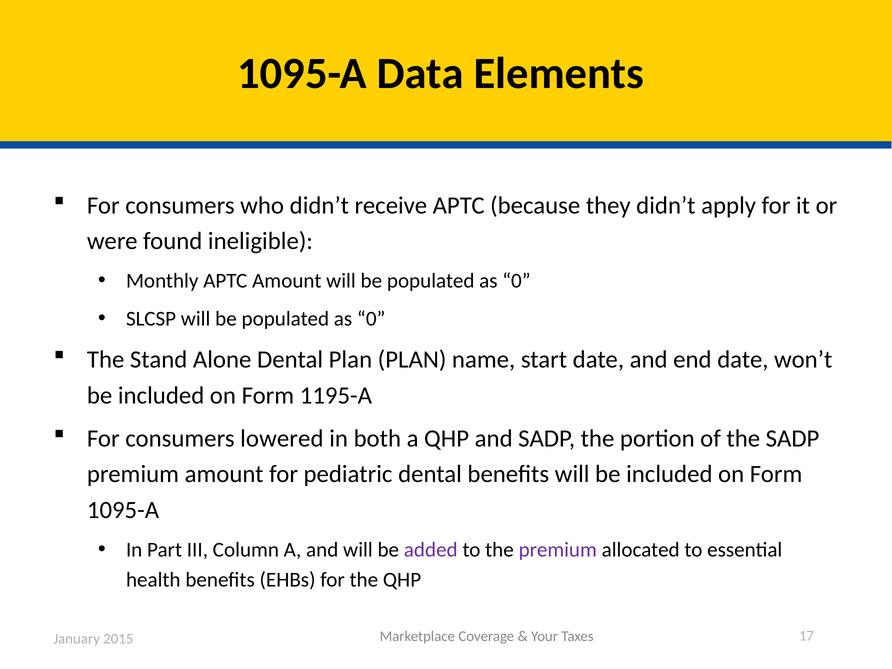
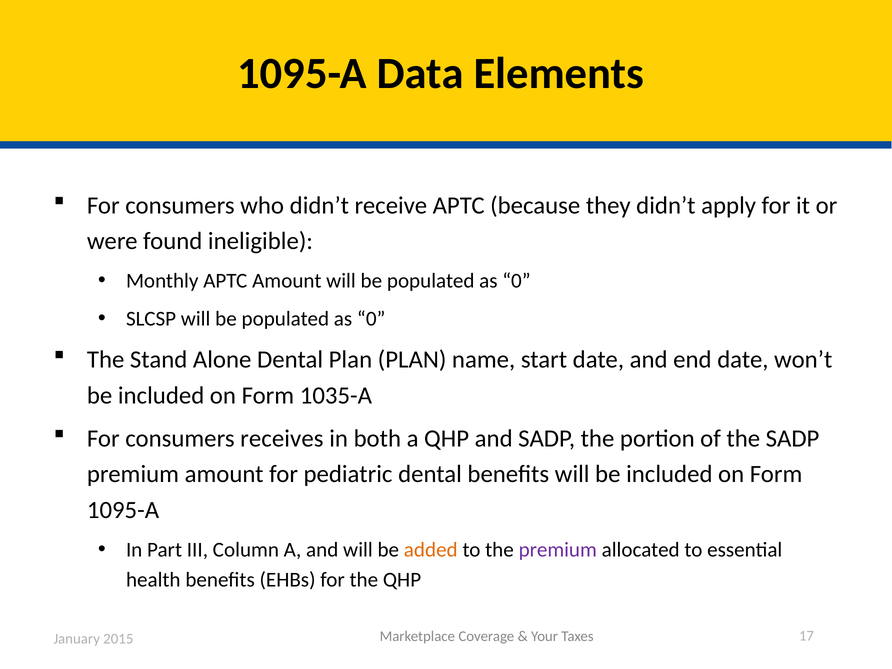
1195-A: 1195-A -> 1035-A
lowered: lowered -> receives
added colour: purple -> orange
